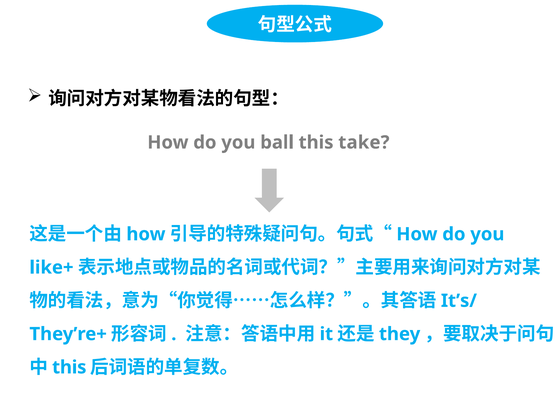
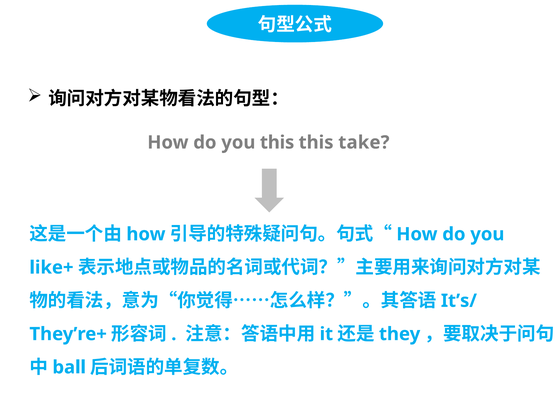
you ball: ball -> this
this at (69, 368): this -> ball
